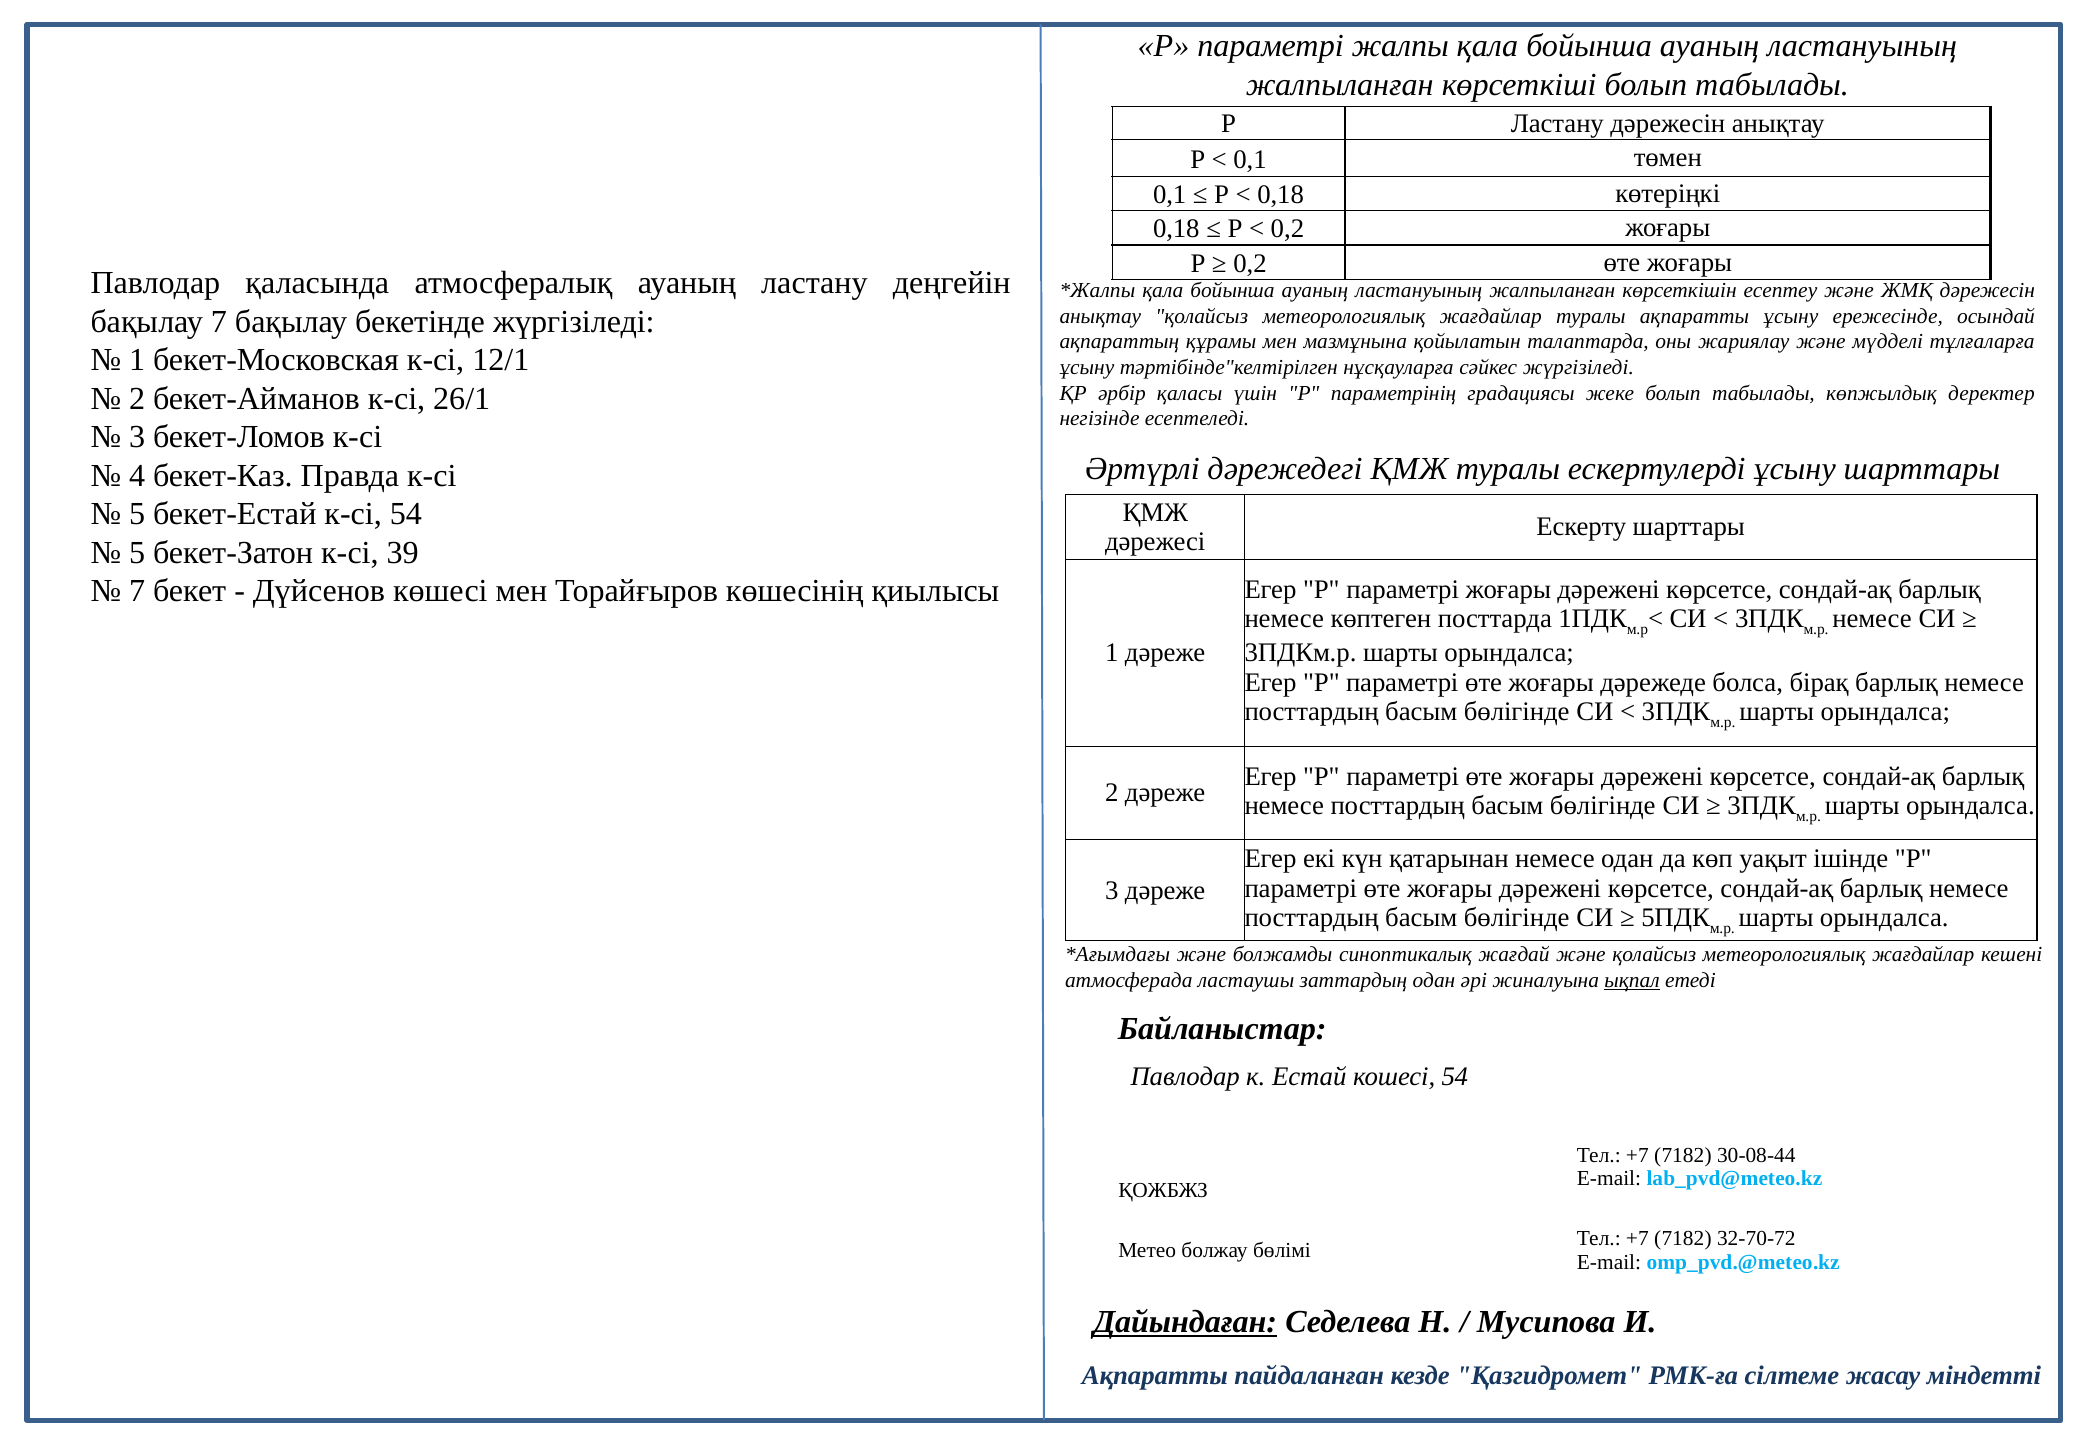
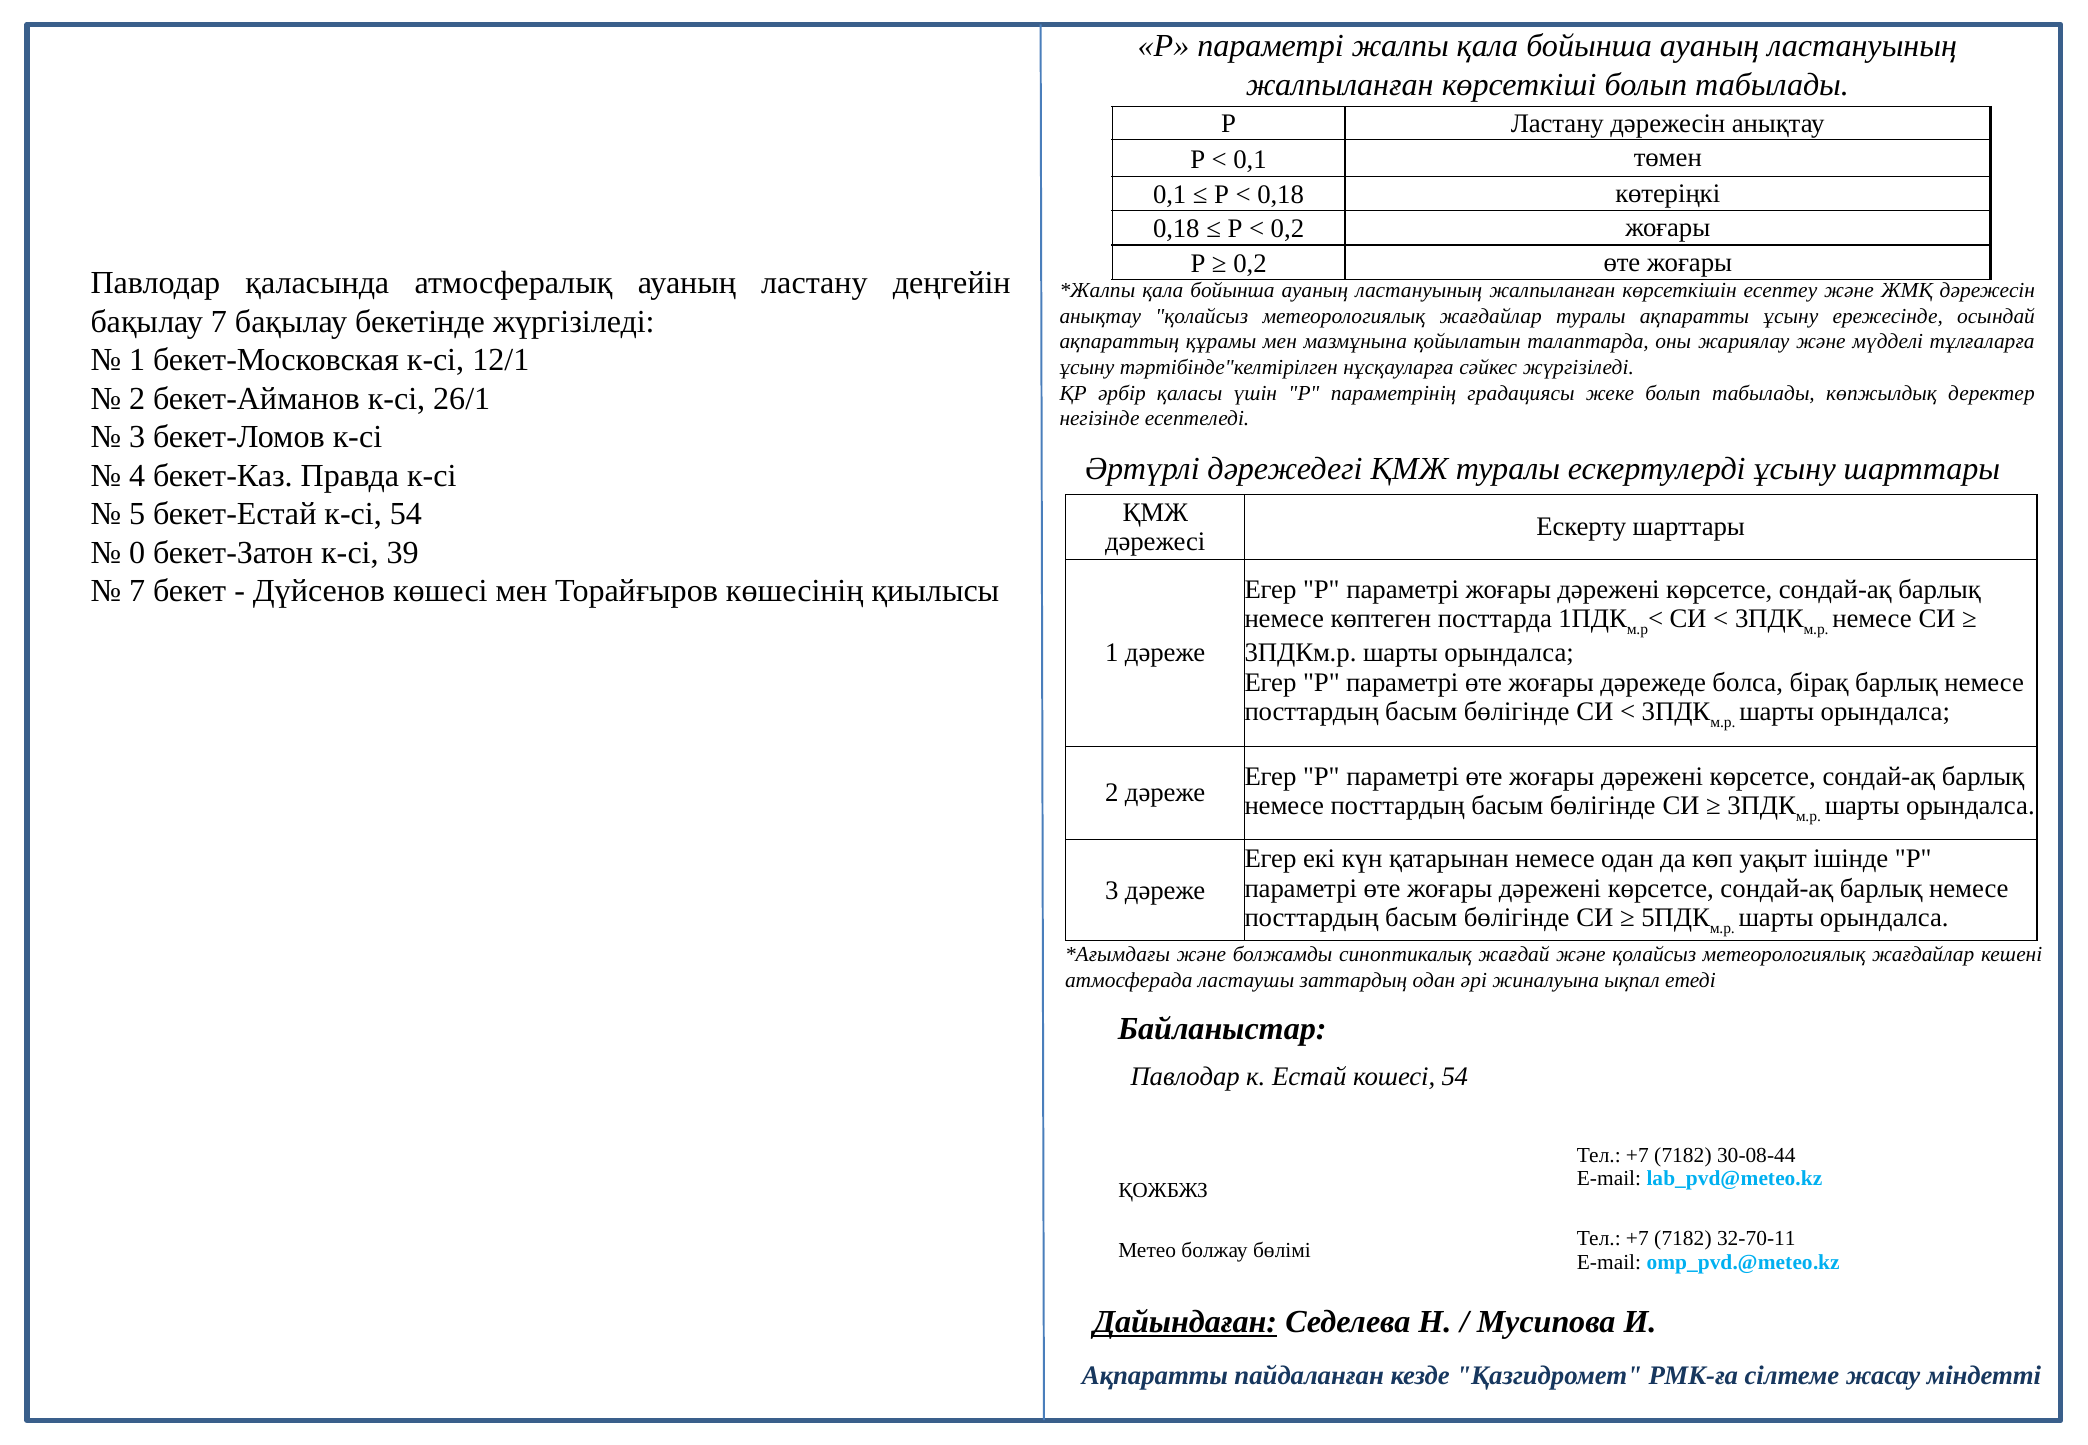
5 at (137, 553): 5 -> 0
ықпал underline: present -> none
32-70-72: 32-70-72 -> 32-70-11
